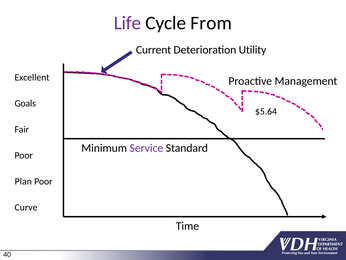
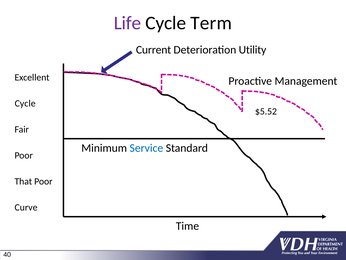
From: From -> Term
Goals at (25, 103): Goals -> Cycle
$5.64: $5.64 -> $5.52
Service colour: purple -> blue
Plan: Plan -> That
